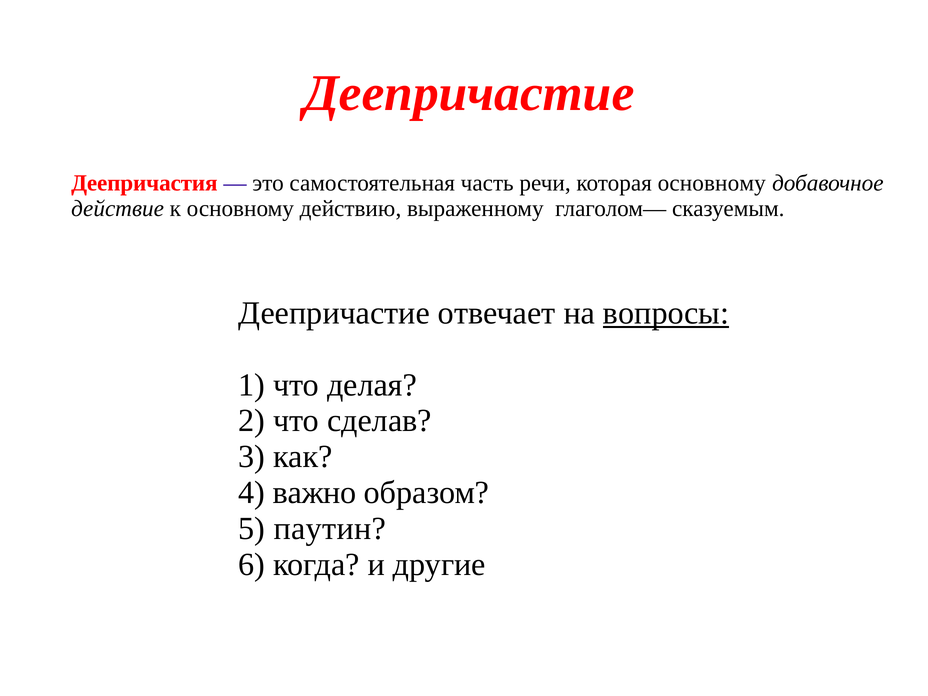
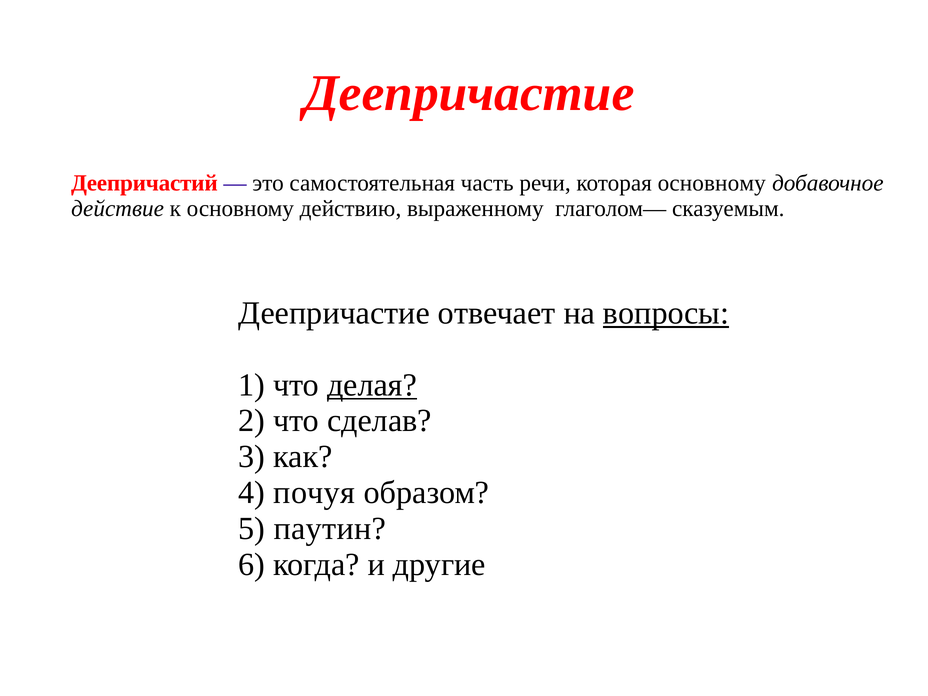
Деепричастия: Деепричастия -> Деепричастий
делая underline: none -> present
важно: важно -> почуя
